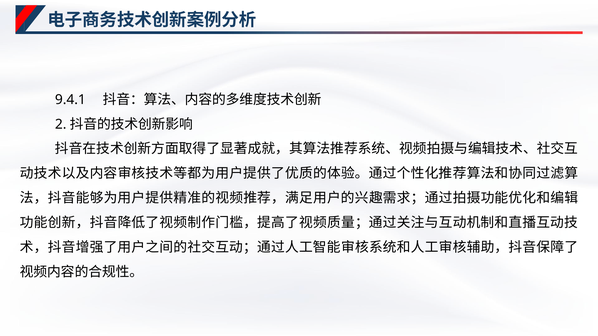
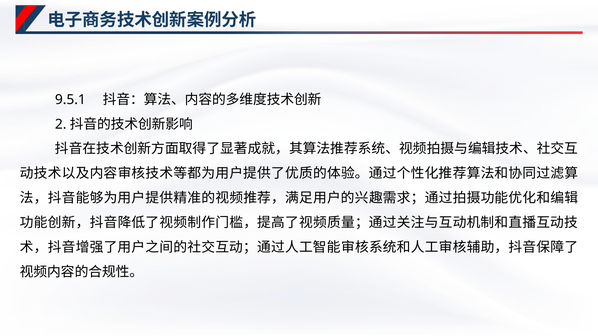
9.4.1: 9.4.1 -> 9.5.1
